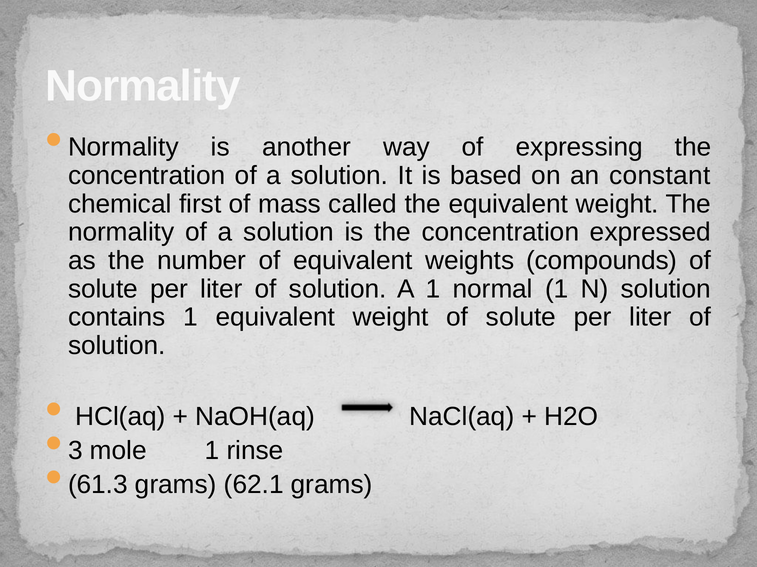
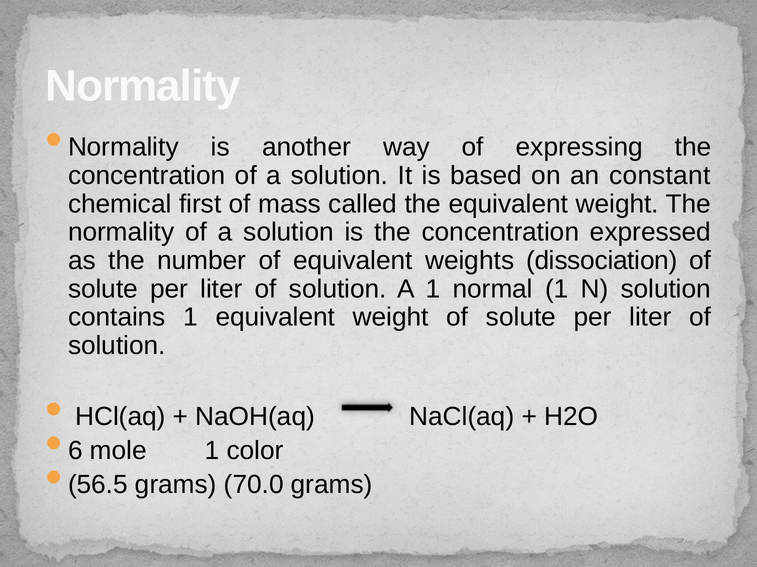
compounds: compounds -> dissociation
3: 3 -> 6
rinse: rinse -> color
61.3: 61.3 -> 56.5
62.1: 62.1 -> 70.0
